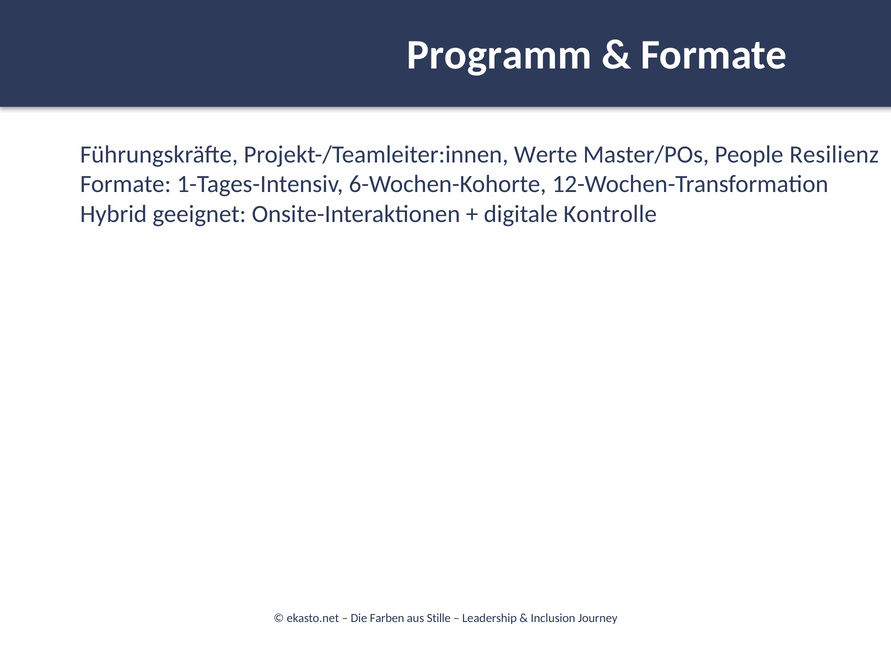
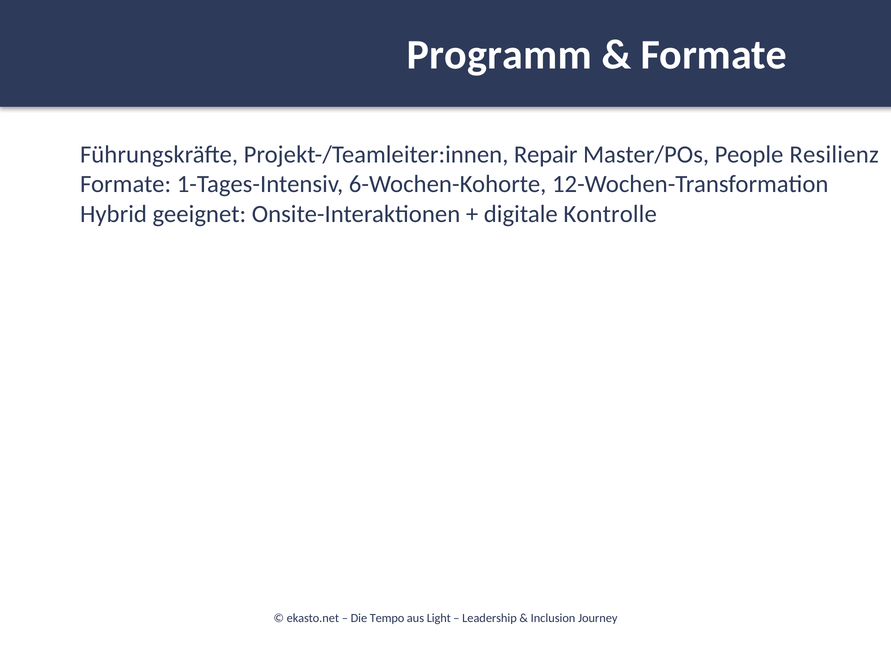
Werte: Werte -> Repair
Farben: Farben -> Tempo
Stille: Stille -> Light
